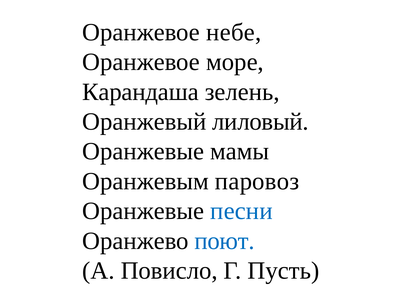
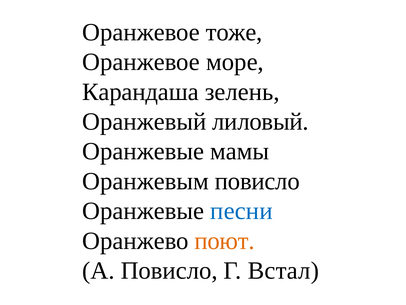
небе: небе -> тоже
Оранжевым паровоз: паровоз -> повисло
поют colour: blue -> orange
Пусть: Пусть -> Встал
